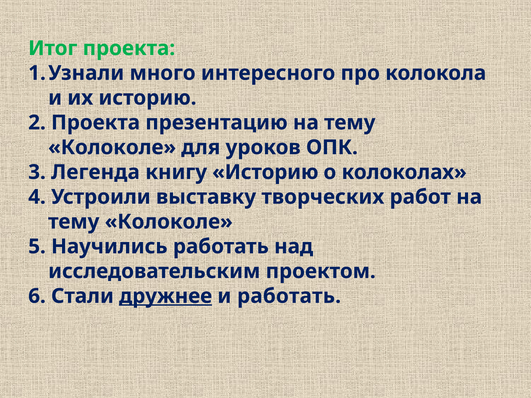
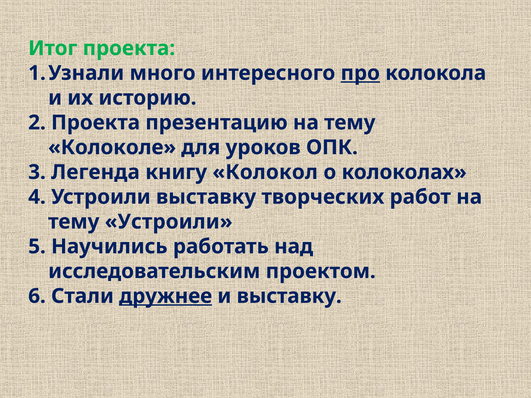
про underline: none -> present
книгу Историю: Историю -> Колокол
Колоколе at (169, 222): Колоколе -> Устроили
и работать: работать -> выставку
